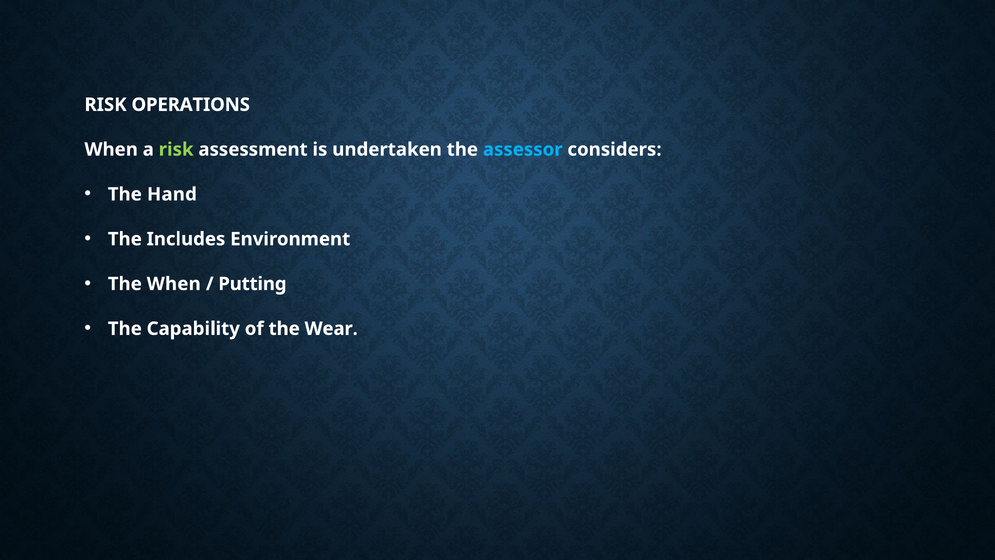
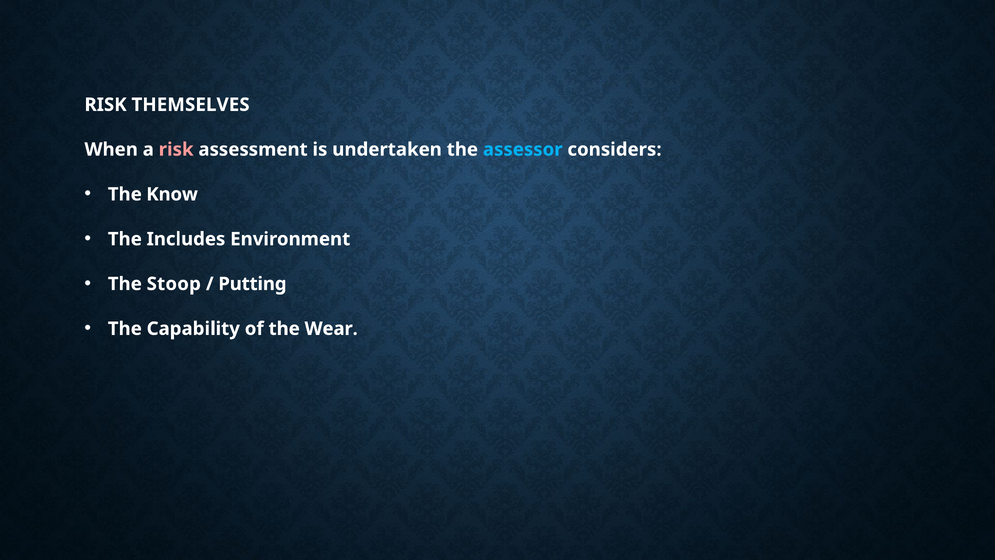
OPERATIONS: OPERATIONS -> THEMSELVES
risk at (176, 149) colour: light green -> pink
Hand: Hand -> Know
The When: When -> Stoop
